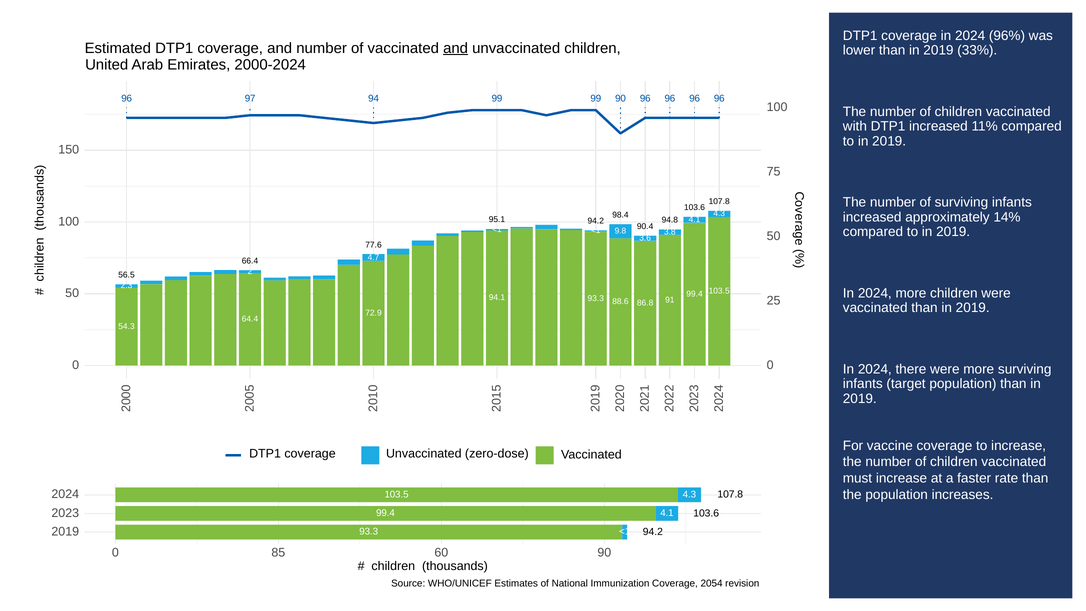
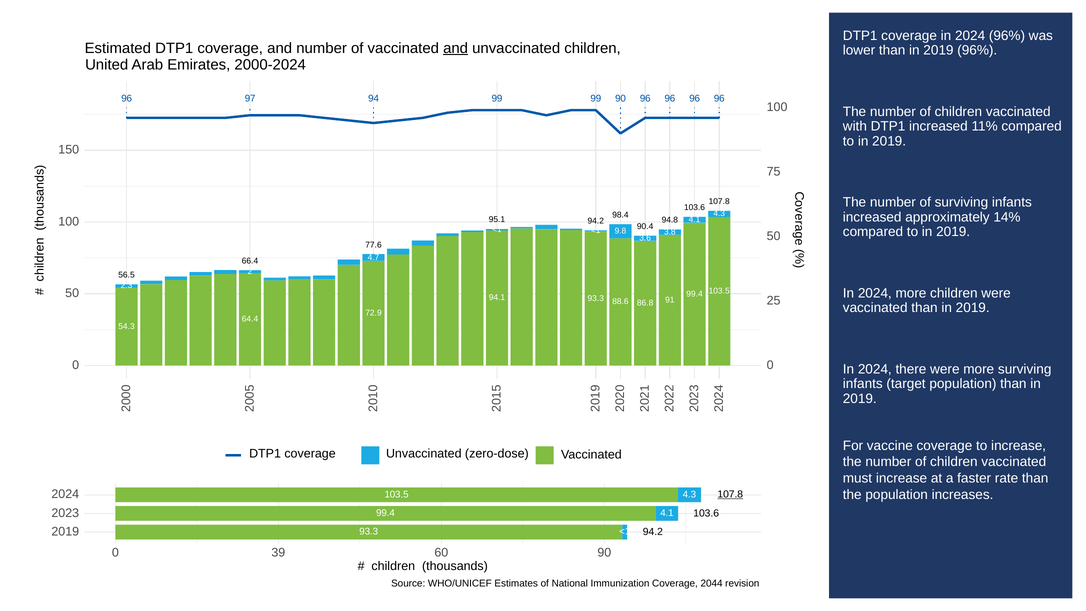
2019 33%: 33% -> 96%
107.8 at (730, 494) underline: none -> present
85: 85 -> 39
2054: 2054 -> 2044
